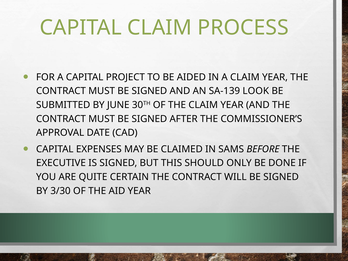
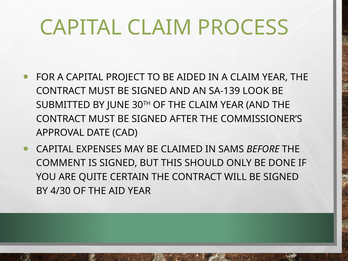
EXECUTIVE: EXECUTIVE -> COMMENT
3/30: 3/30 -> 4/30
